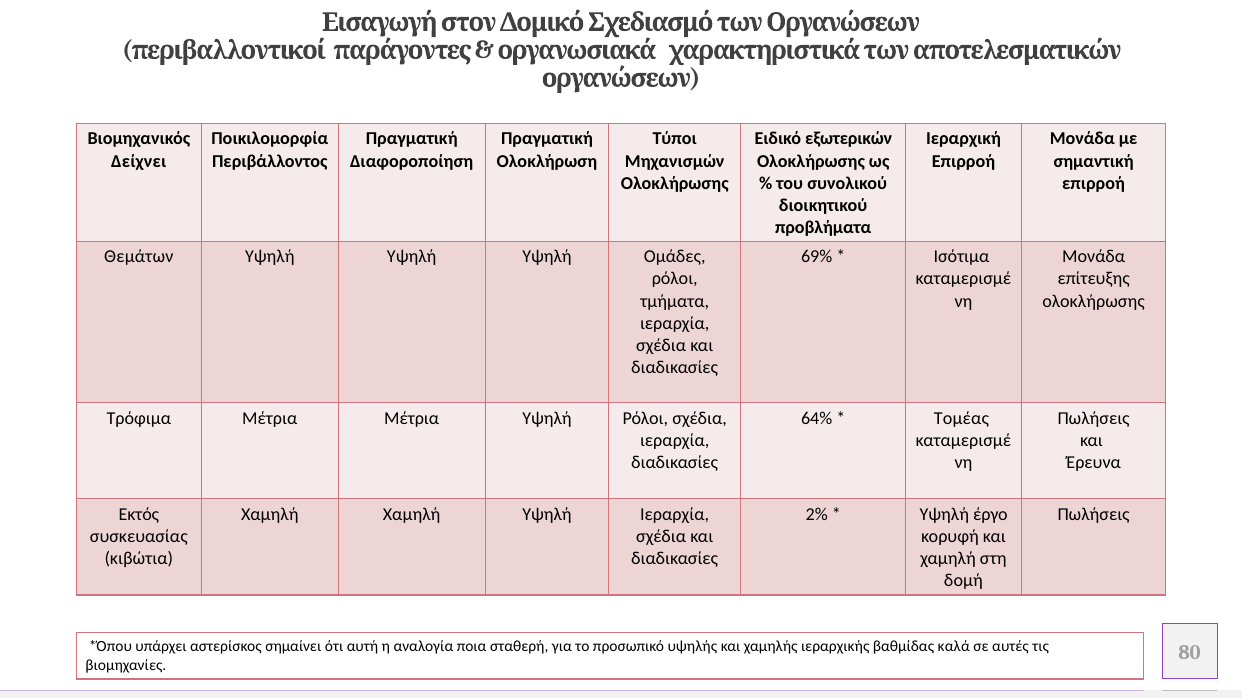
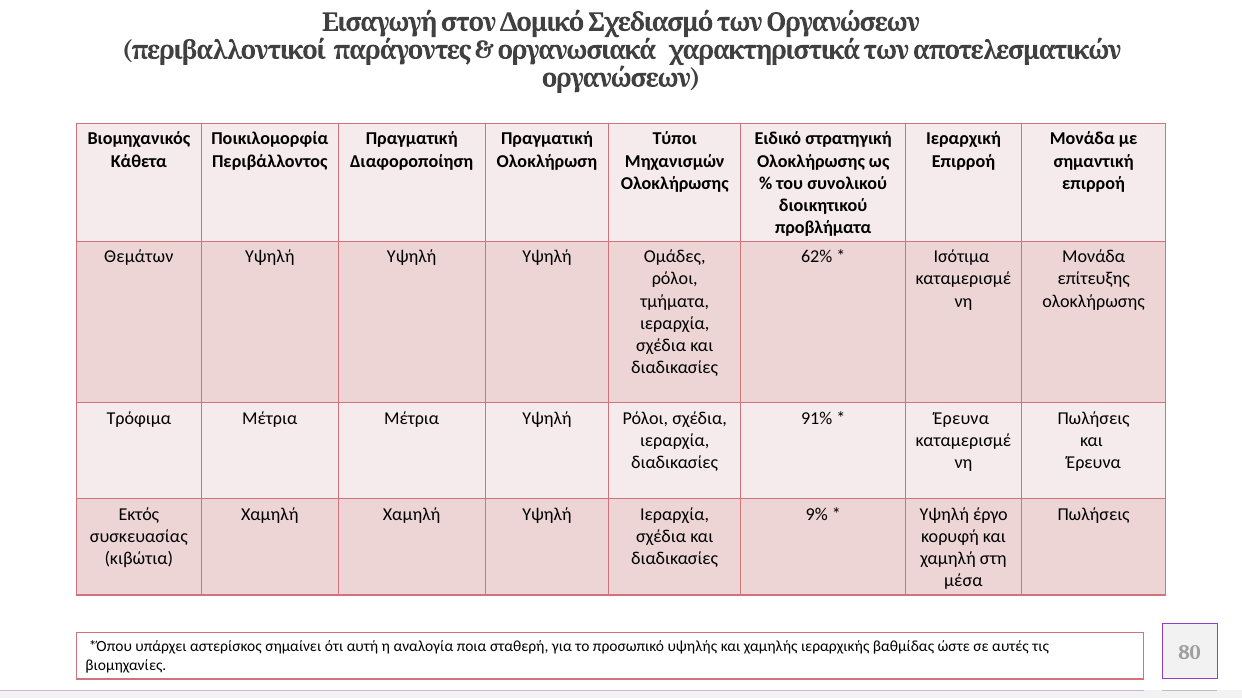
εξωτερικών: εξωτερικών -> στρατηγική
Δείχνει: Δείχνει -> Κάθετα
69%: 69% -> 62%
64%: 64% -> 91%
Τομέας at (961, 419): Τομέας -> Έρευνα
2%: 2% -> 9%
δομή: δομή -> μέσα
καλά: καλά -> ώστε
